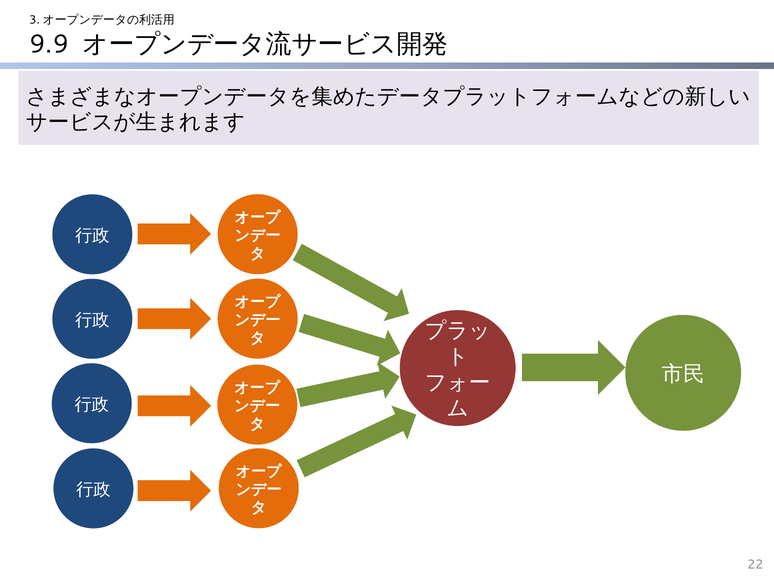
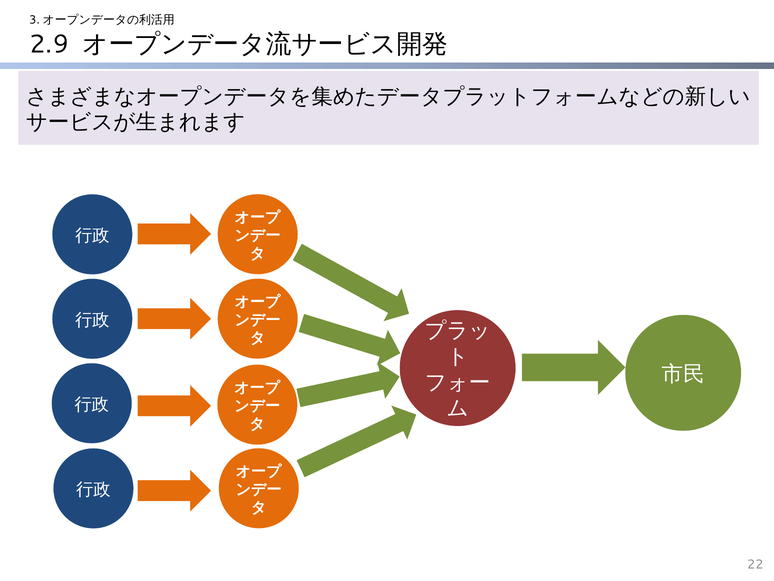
9.9: 9.9 -> 2.9
